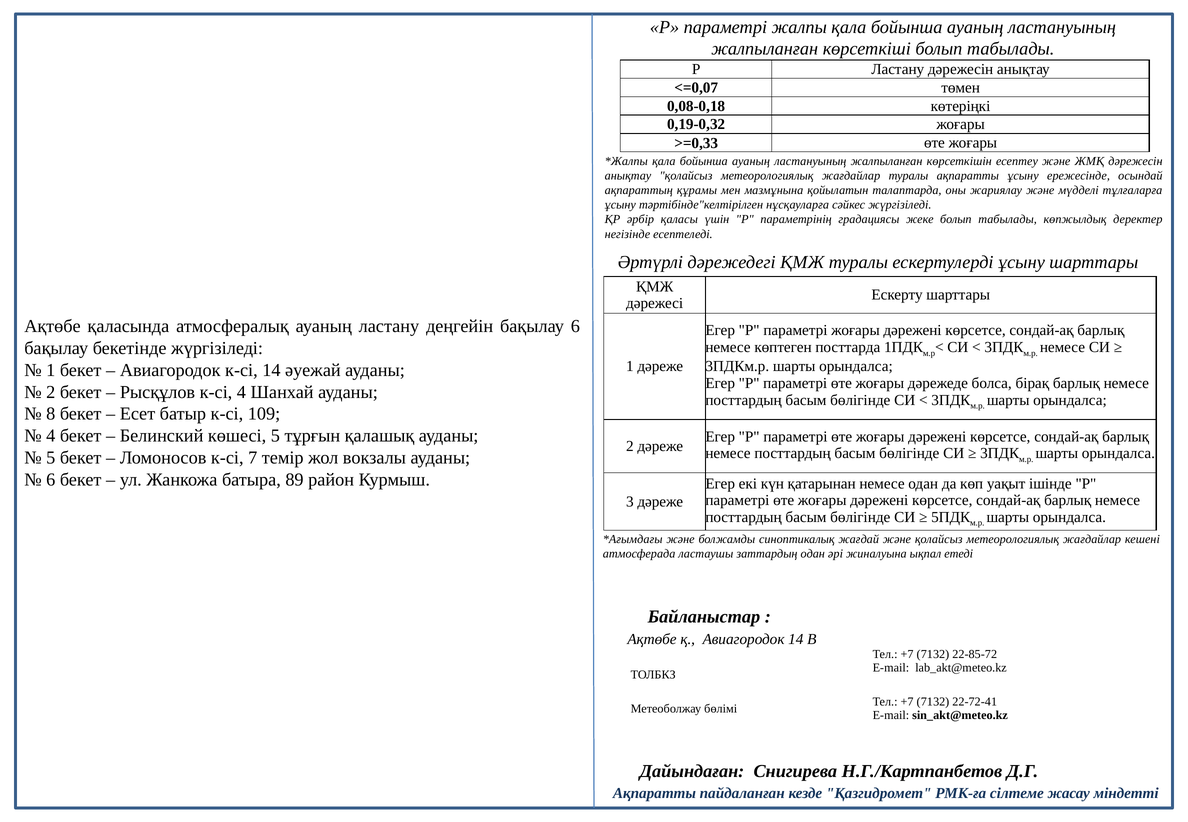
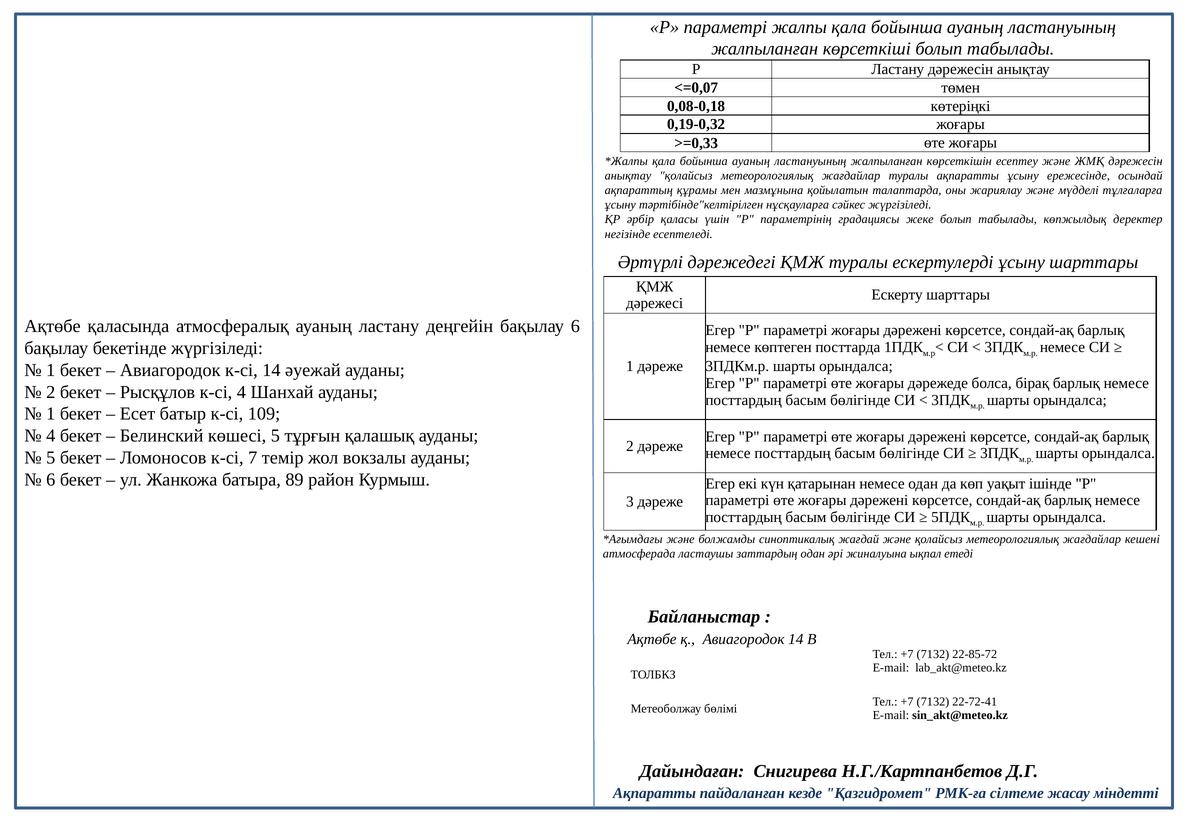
8 at (51, 414): 8 -> 1
